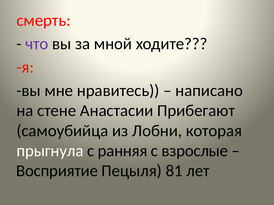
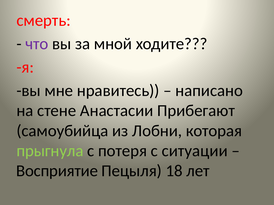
прыгнула colour: white -> light green
ранняя: ранняя -> потеря
взрослые: взрослые -> ситуации
81: 81 -> 18
